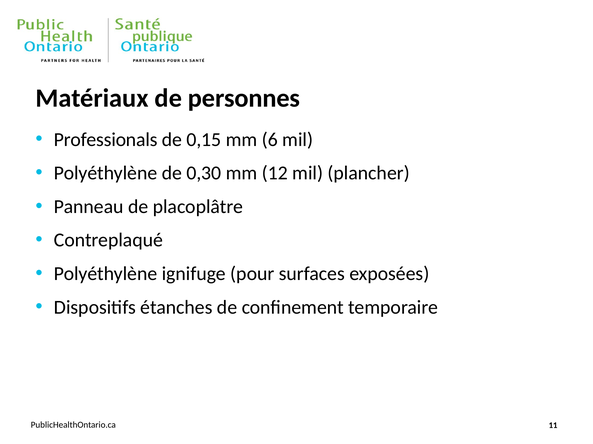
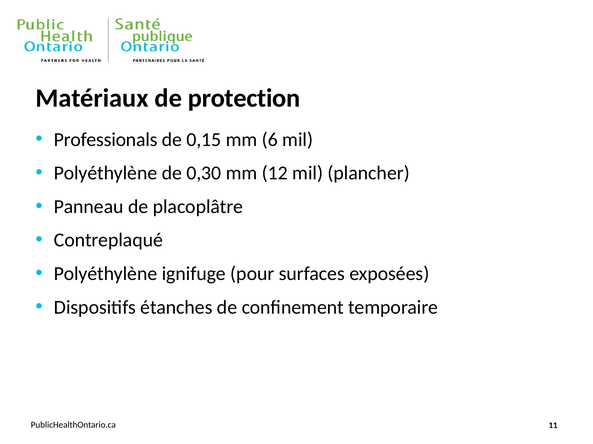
personnes: personnes -> protection
